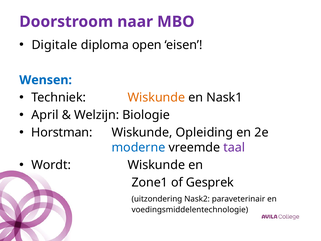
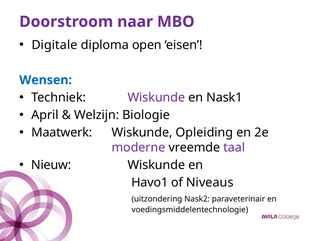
Wiskunde at (156, 97) colour: orange -> purple
Horstman: Horstman -> Maatwerk
moderne colour: blue -> purple
Wordt: Wordt -> Nieuw
Zone1: Zone1 -> Havo1
Gesprek: Gesprek -> Niveaus
